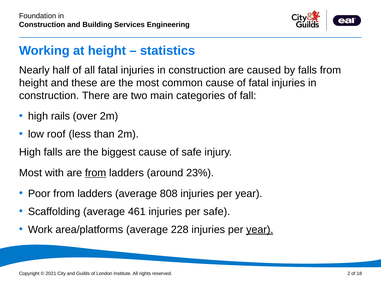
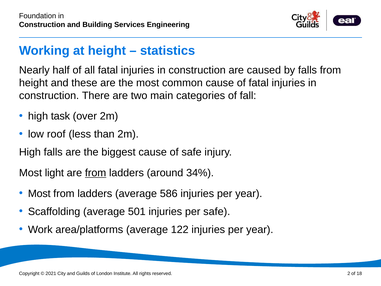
rails: rails -> task
with: with -> light
23%: 23% -> 34%
Poor at (39, 193): Poor -> Most
808: 808 -> 586
461: 461 -> 501
228: 228 -> 122
year at (260, 229) underline: present -> none
